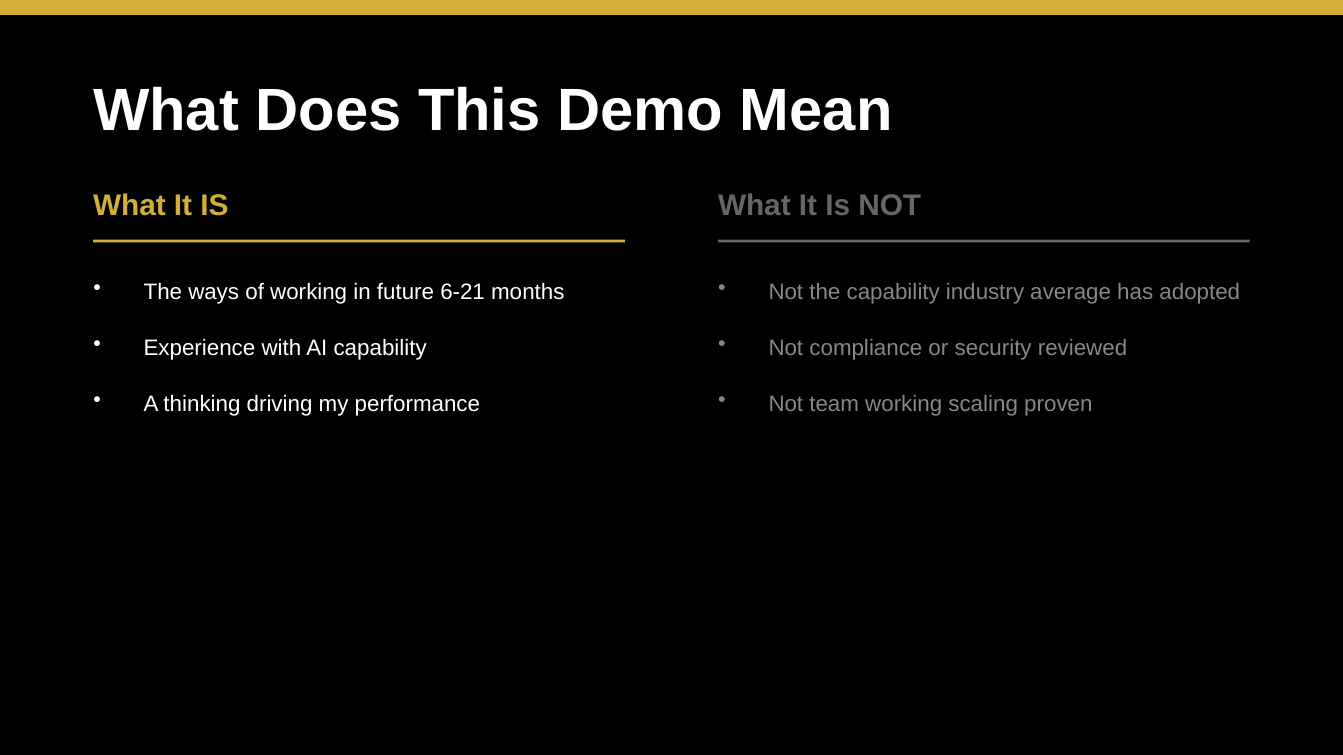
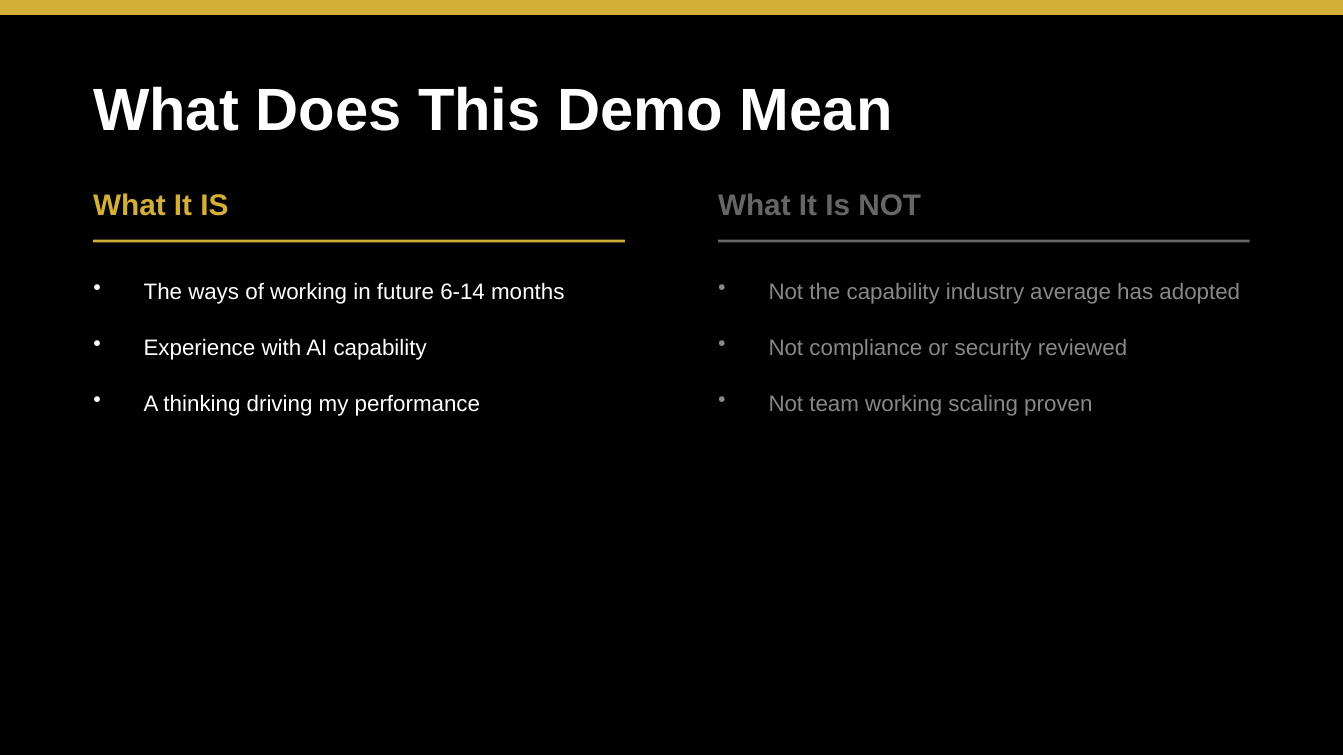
6-21: 6-21 -> 6-14
